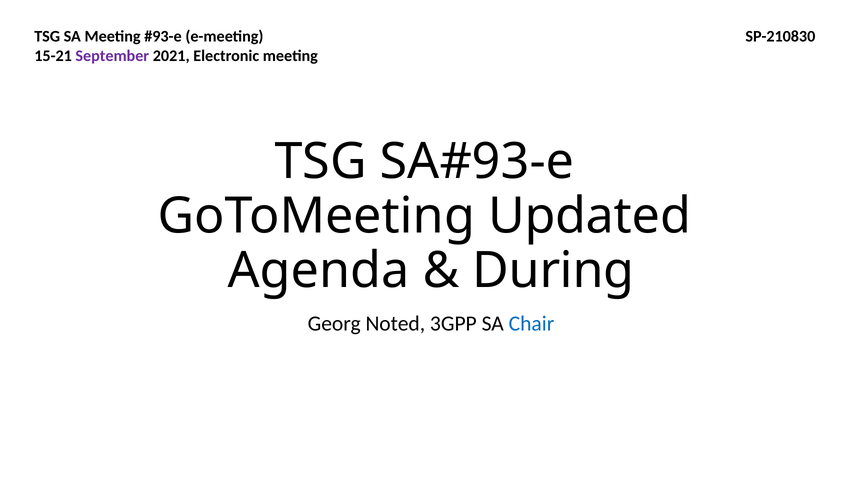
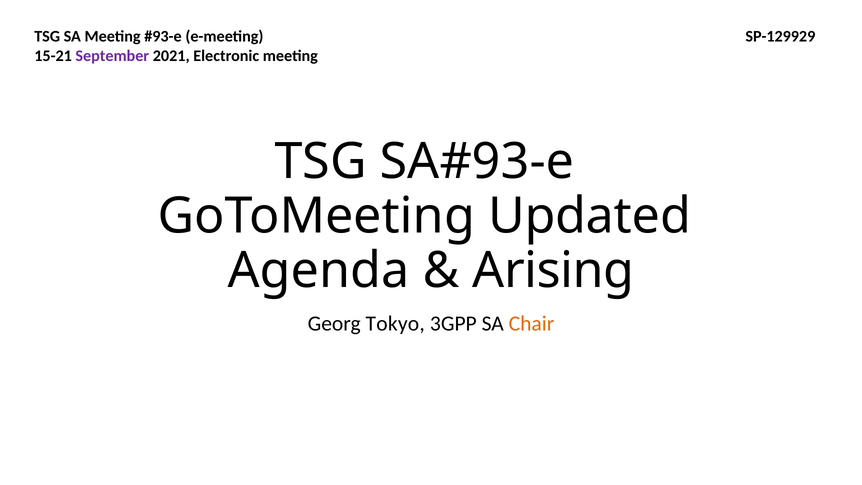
SP-210830: SP-210830 -> SP-129929
During: During -> Arising
Noted: Noted -> Tokyo
Chair colour: blue -> orange
